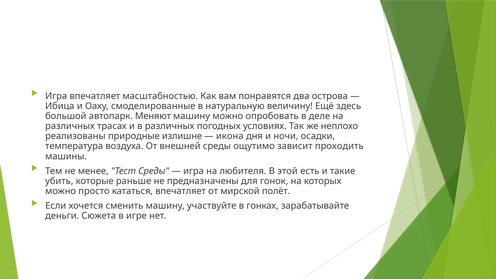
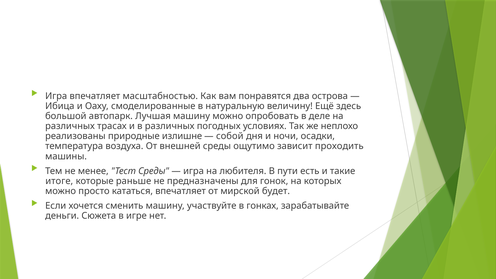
Меняют: Меняют -> Лучшая
икона: икона -> собой
этой: этой -> пути
убить: убить -> итоге
полёт: полёт -> будет
